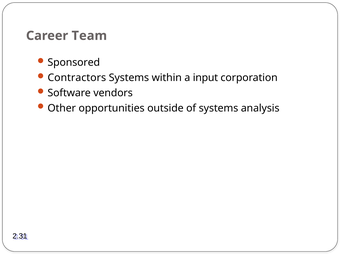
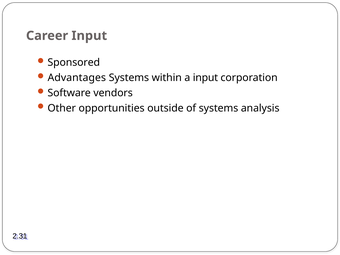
Career Team: Team -> Input
Contractors: Contractors -> Advantages
